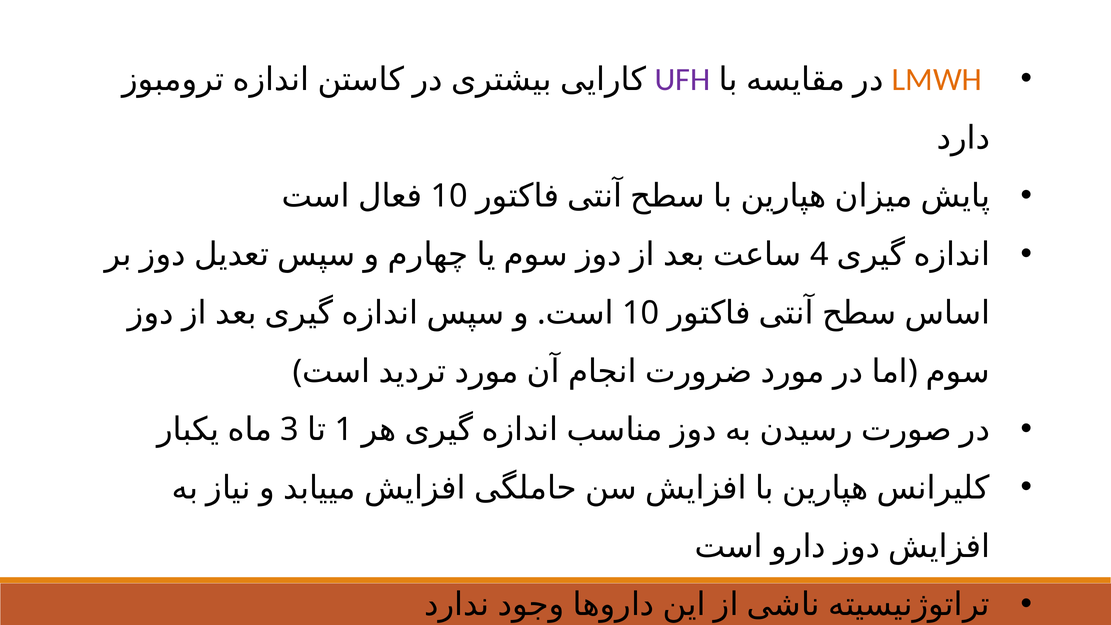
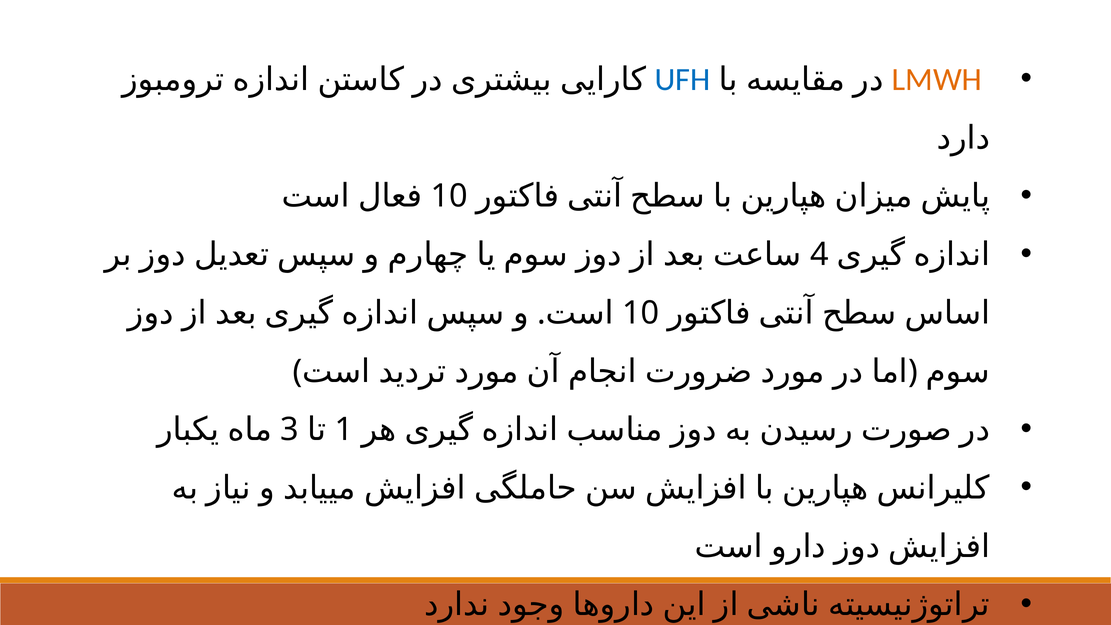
UFH colour: purple -> blue
